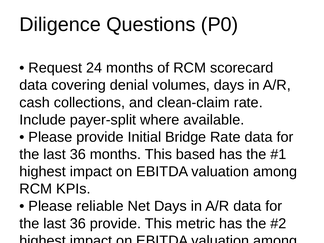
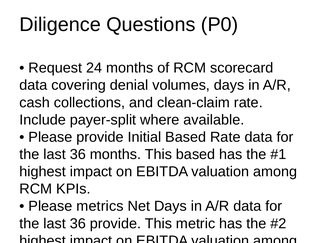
Initial Bridge: Bridge -> Based
reliable: reliable -> metrics
